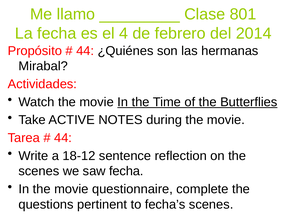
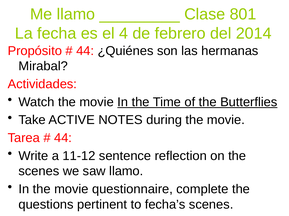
18-12: 18-12 -> 11-12
saw fecha: fecha -> llamo
